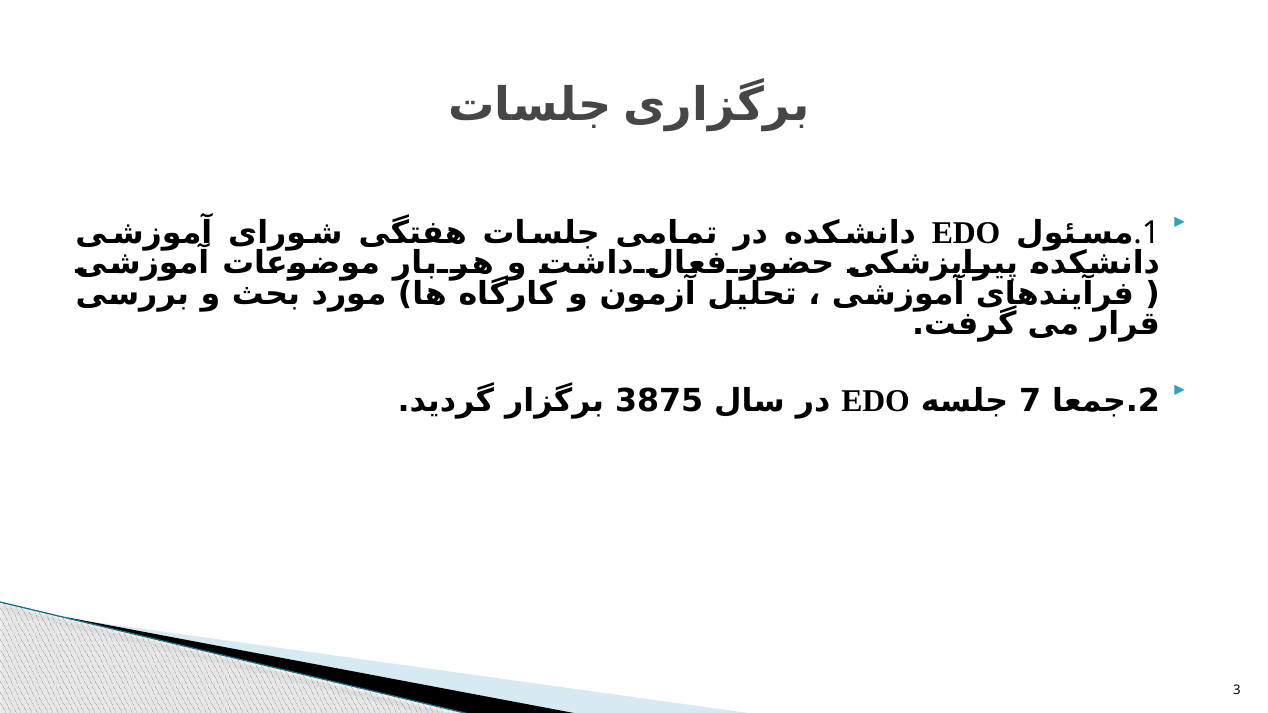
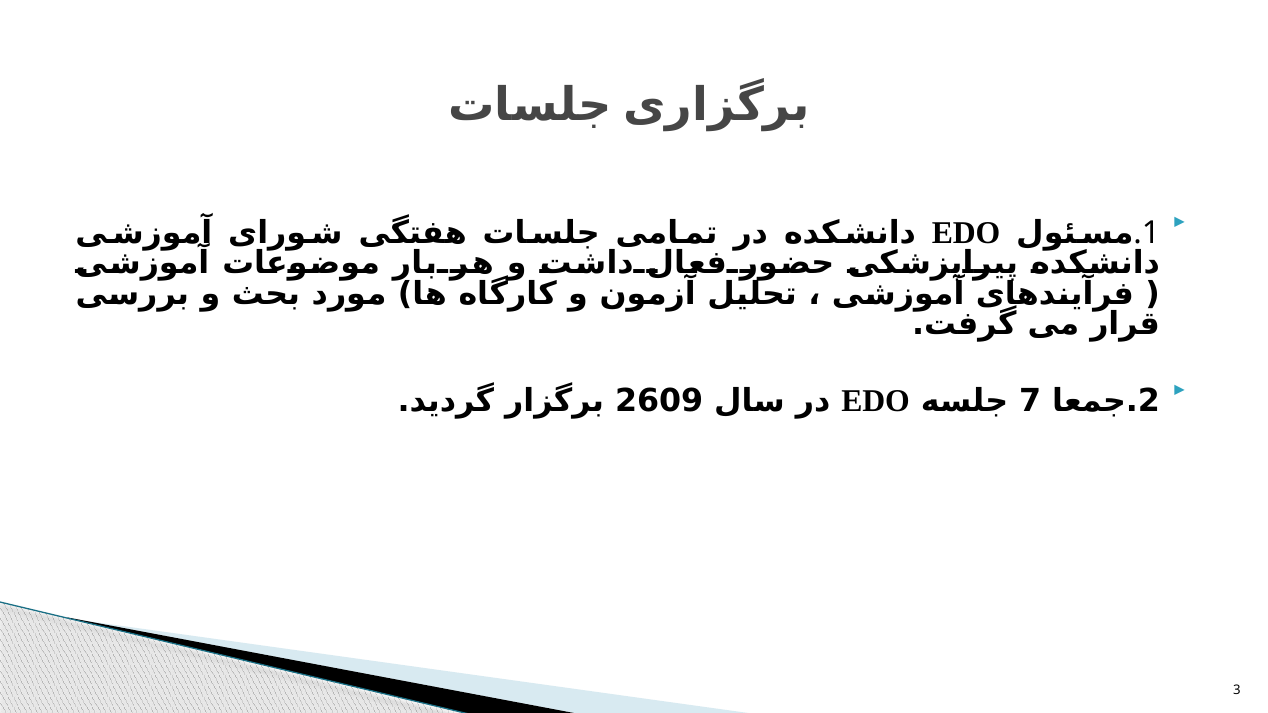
3875: 3875 -> 2609
